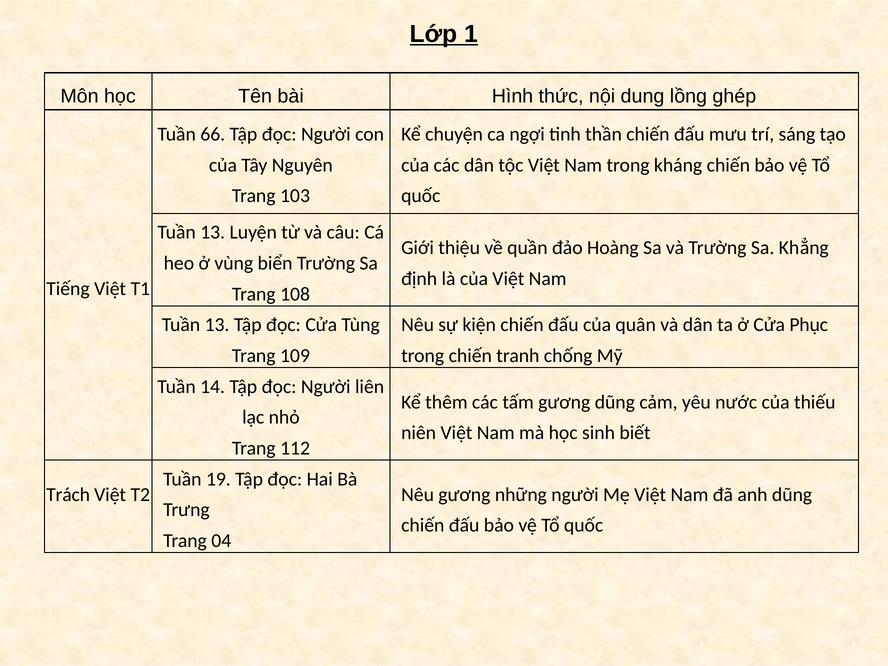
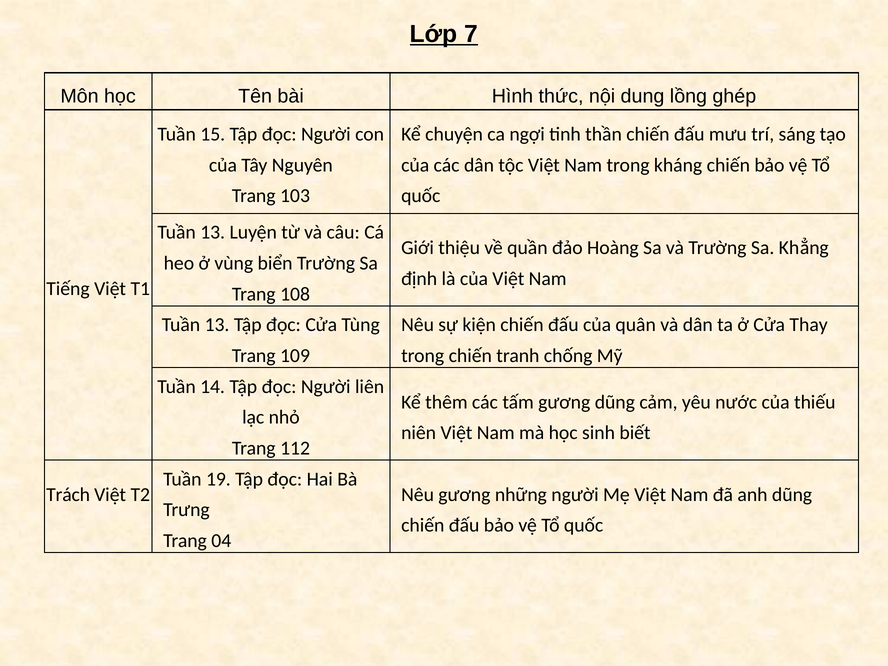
1: 1 -> 7
66: 66 -> 15
Phục: Phục -> Thay
